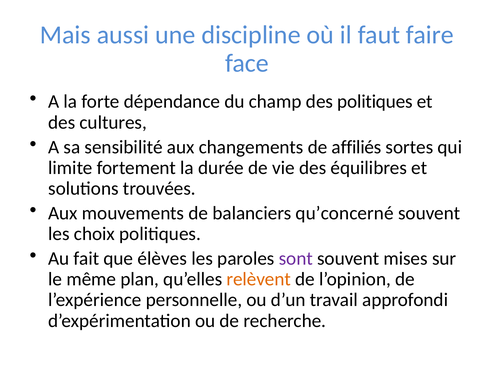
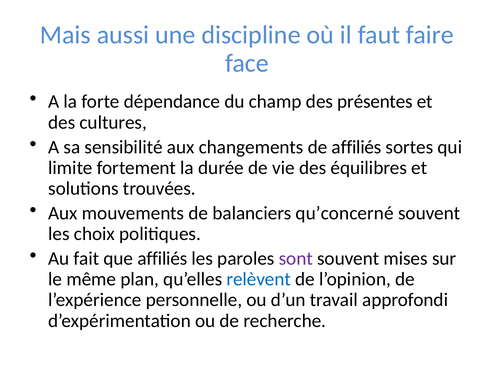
des politiques: politiques -> présentes
que élèves: élèves -> affiliés
relèvent colour: orange -> blue
